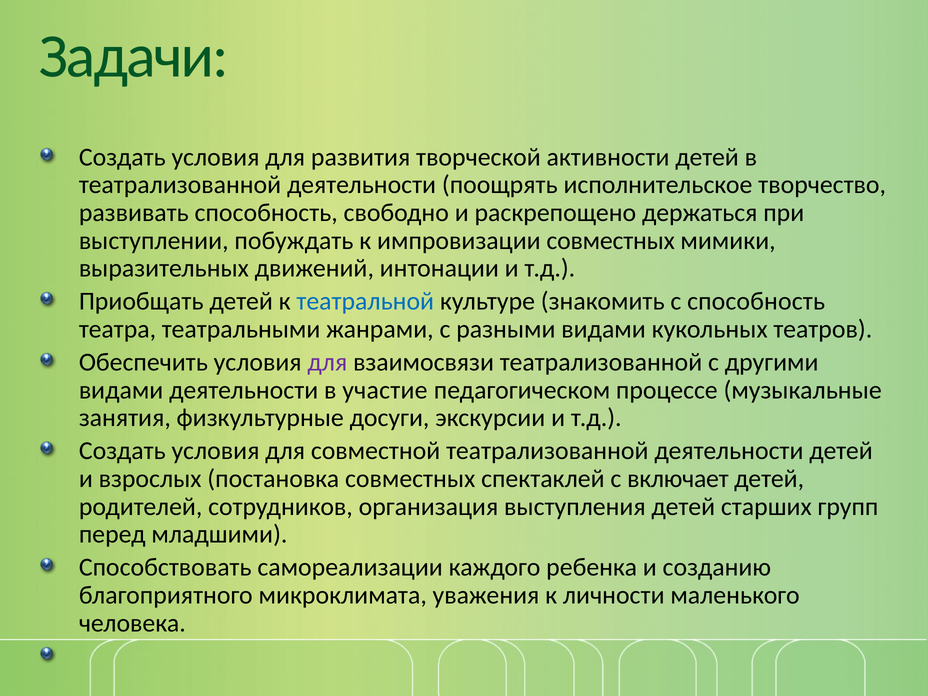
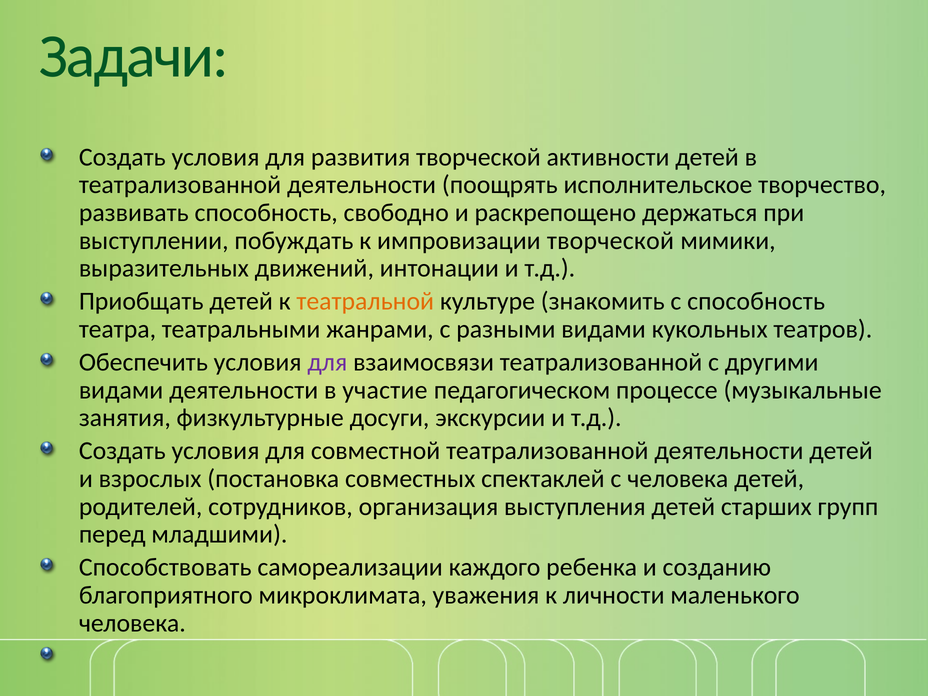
импровизации совместных: совместных -> творческой
театральной colour: blue -> orange
с включает: включает -> человека
